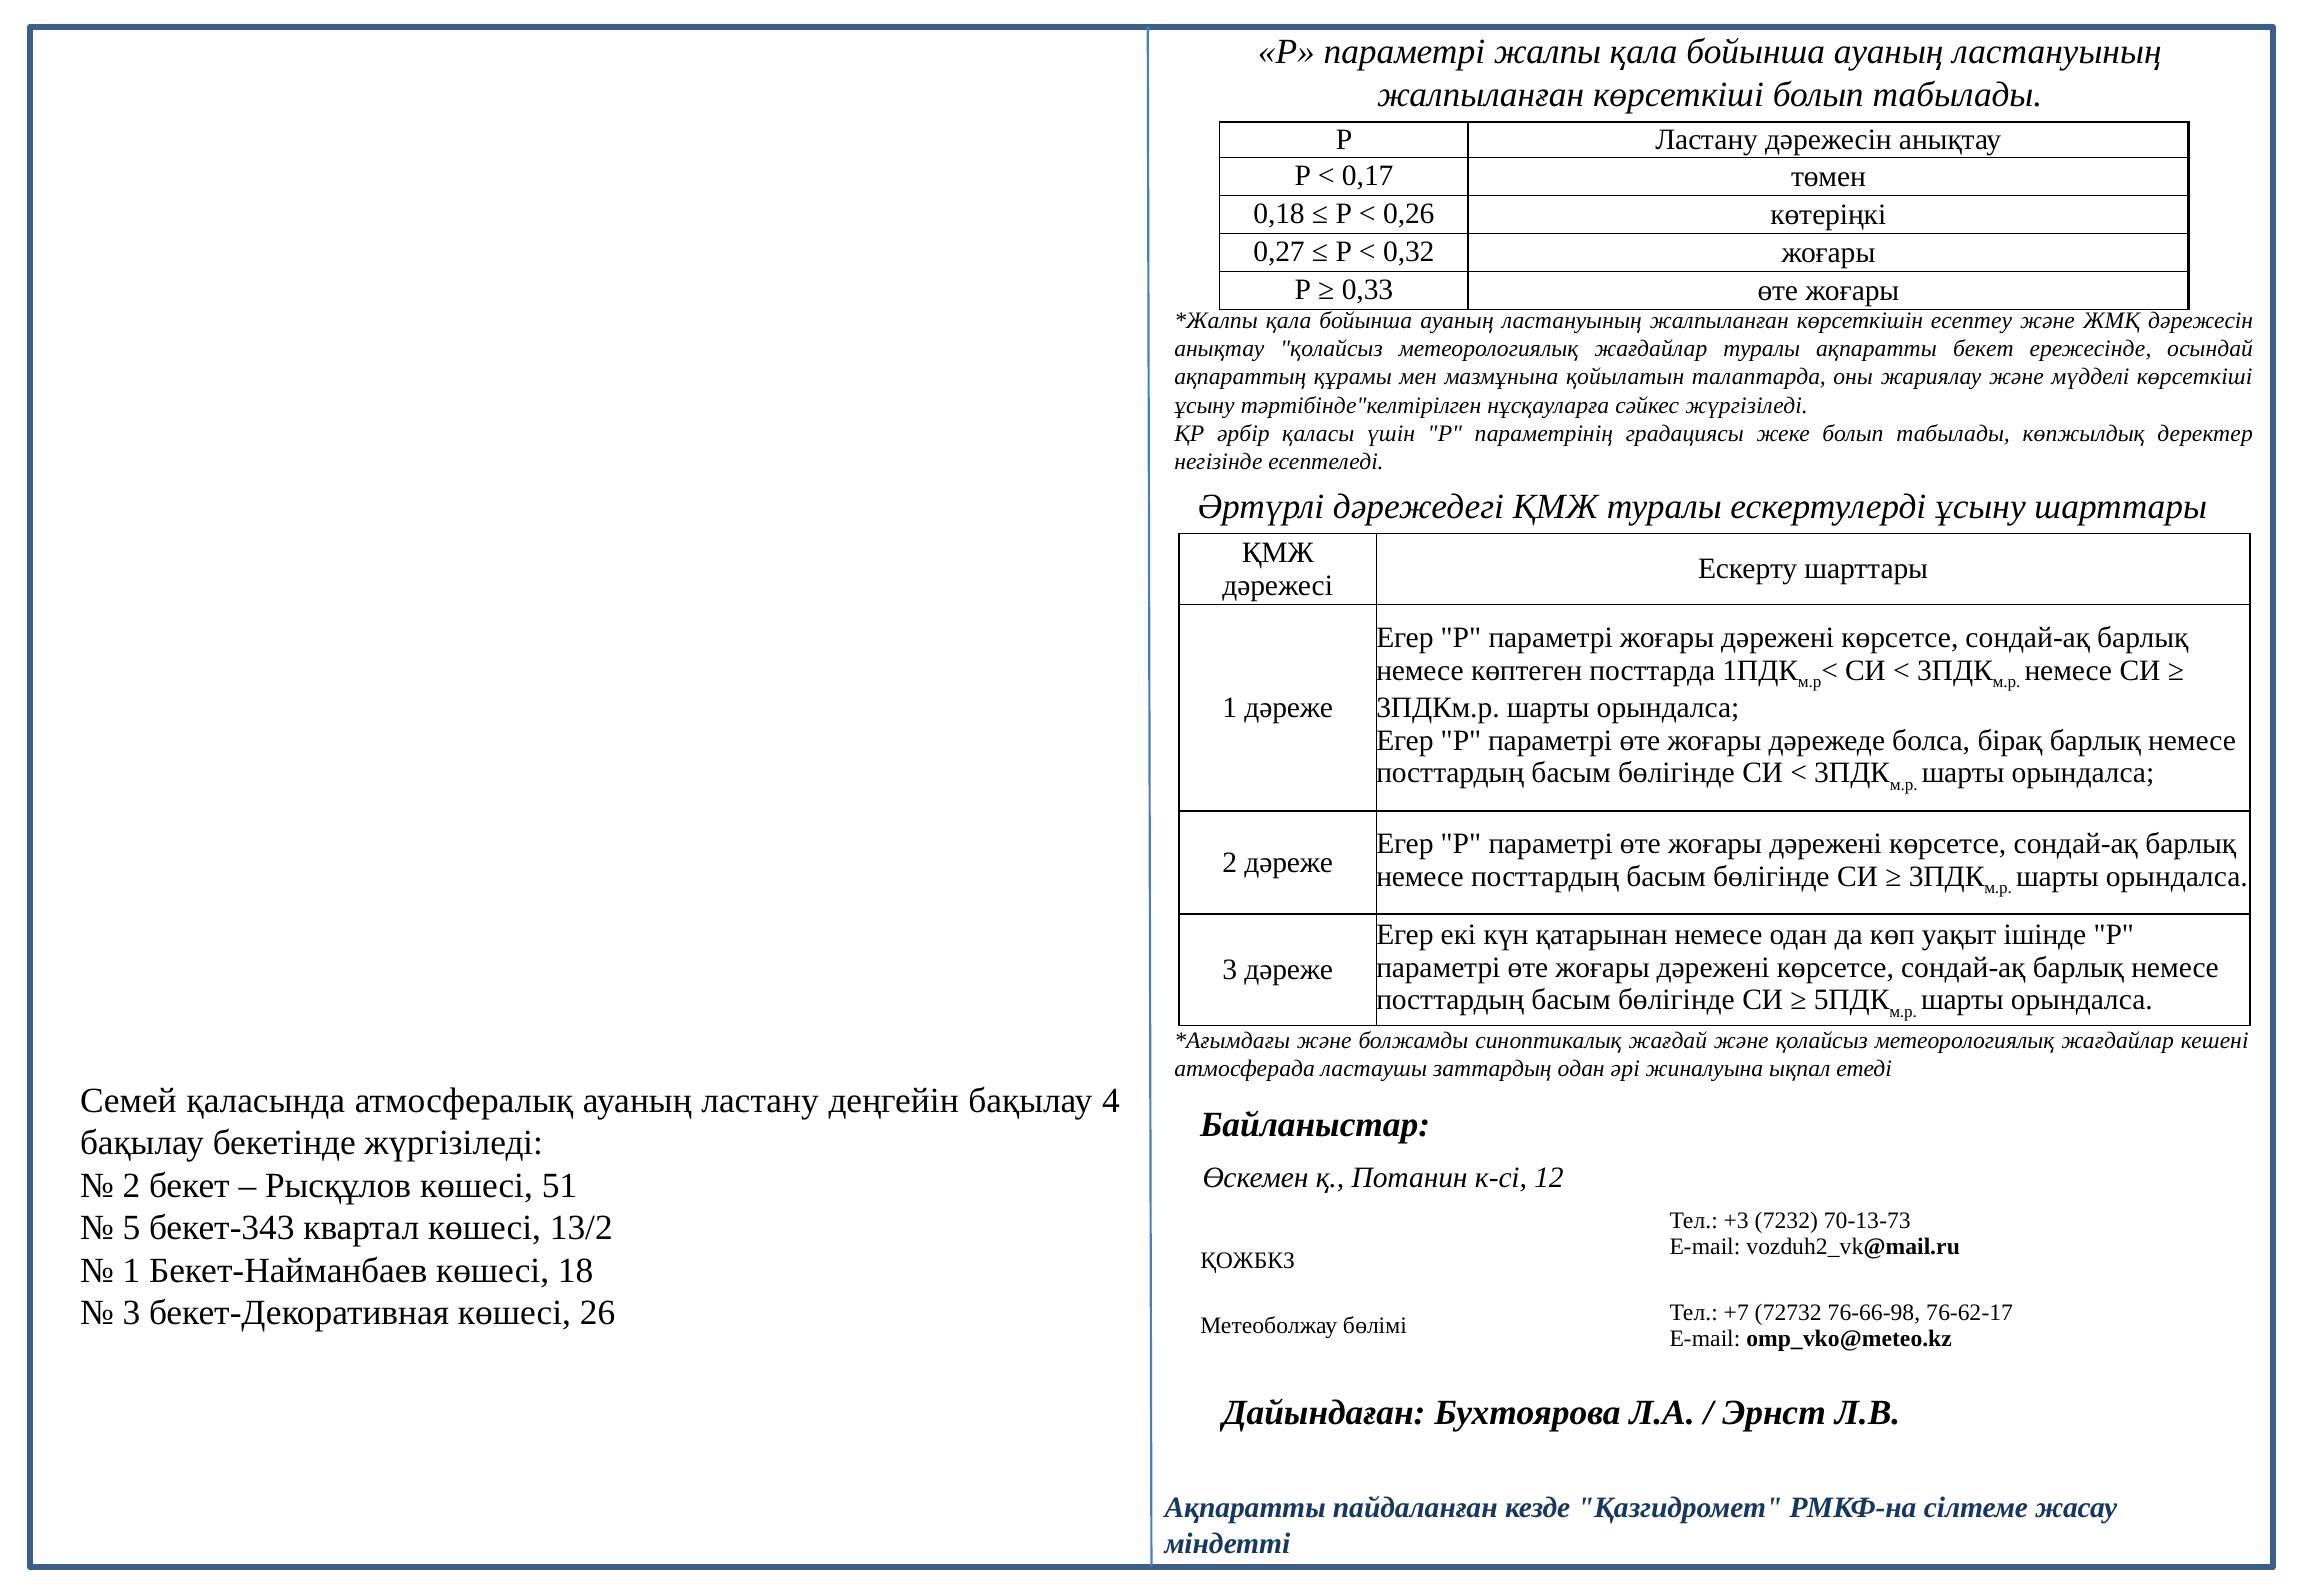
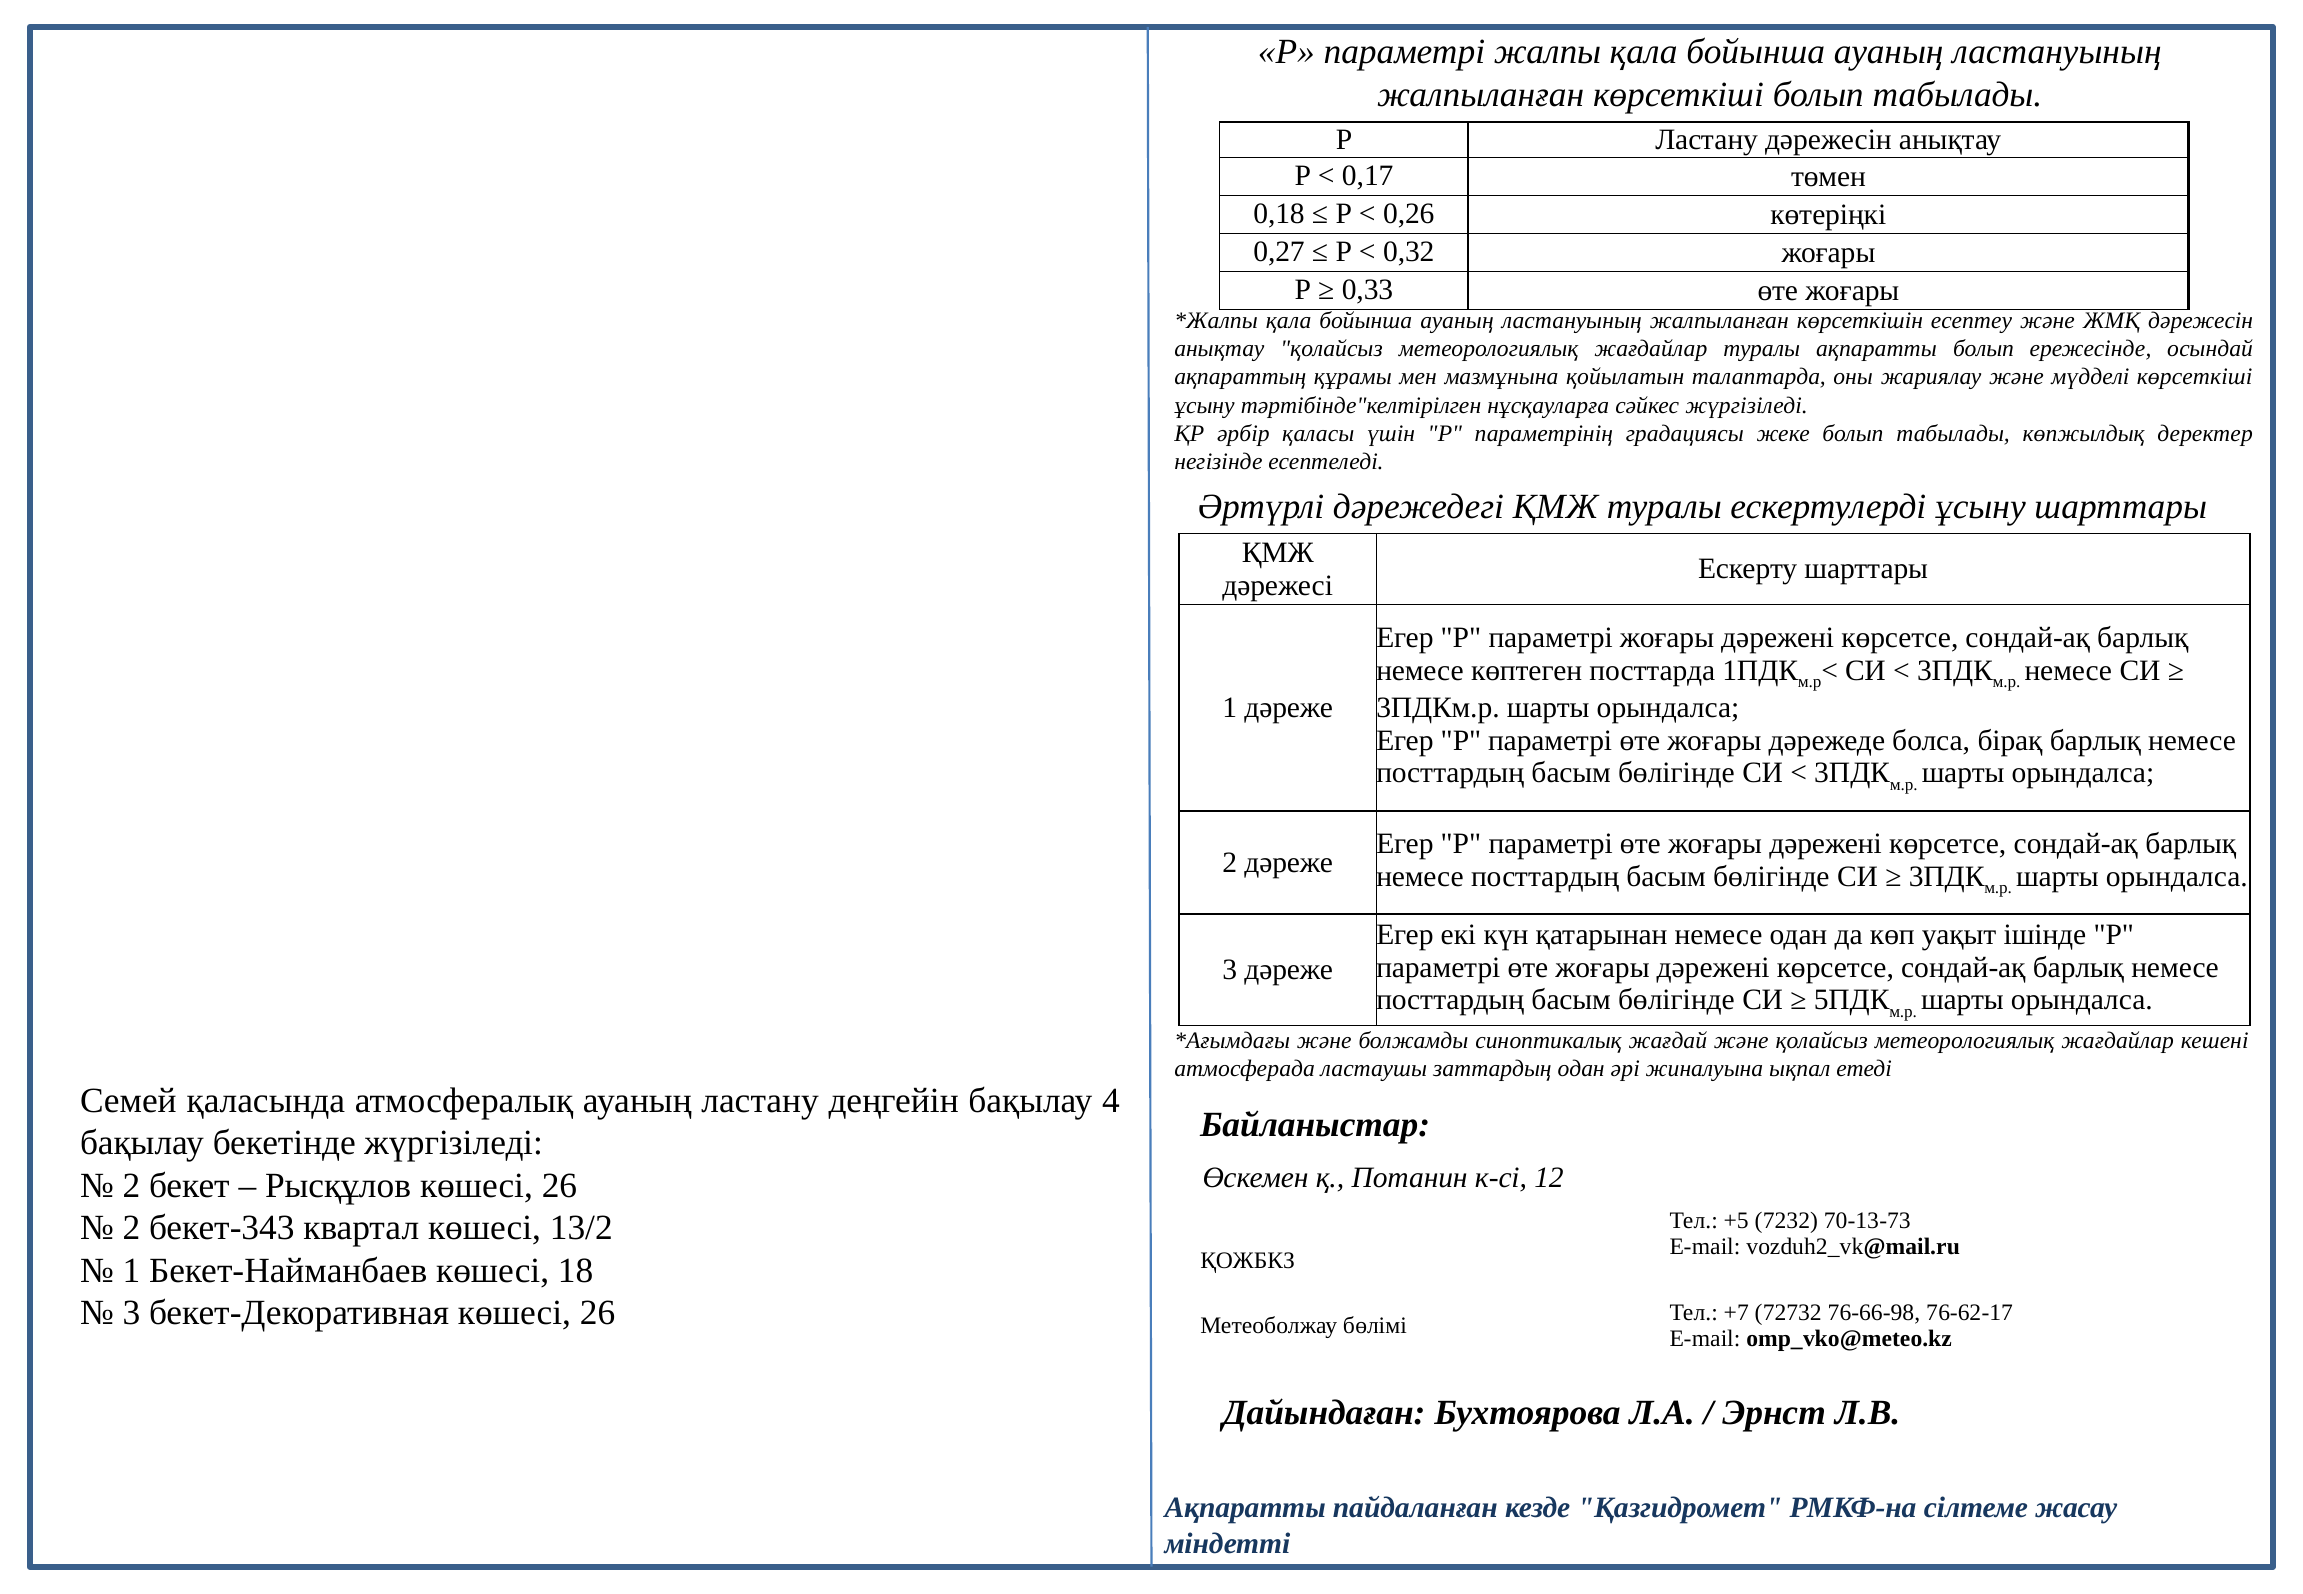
ақпаратты бекет: бекет -> болып
Рысқұлов көшесі 51: 51 -> 26
+3: +3 -> +5
5 at (131, 1228): 5 -> 2
